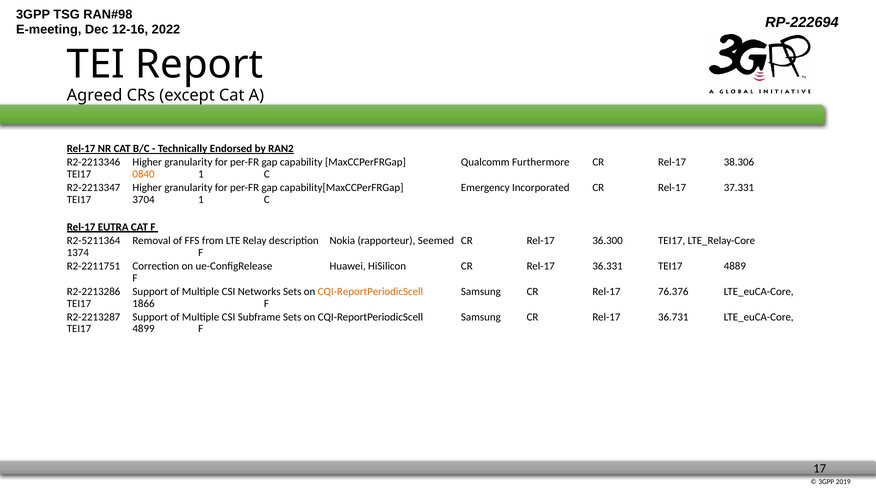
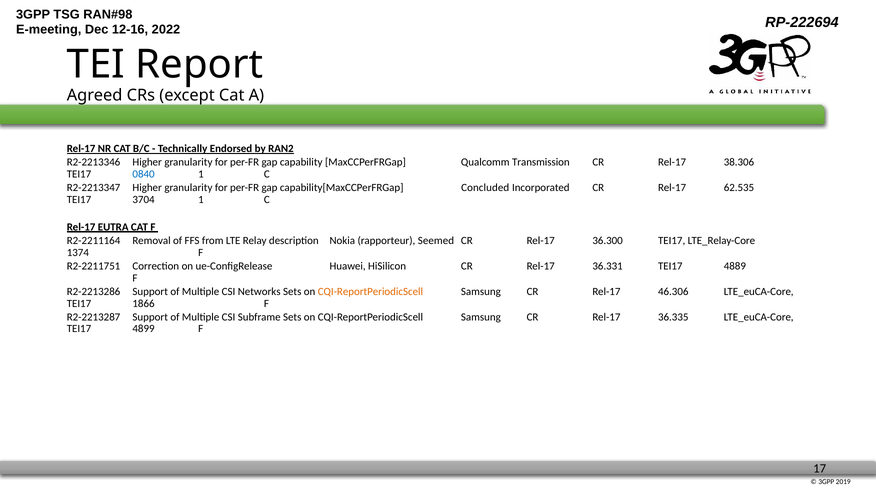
Furthermore: Furthermore -> Transmission
0840 colour: orange -> blue
Emergency: Emergency -> Concluded
37.331: 37.331 -> 62.535
R2-5211364: R2-5211364 -> R2-2211164
76.376: 76.376 -> 46.306
36.731: 36.731 -> 36.335
